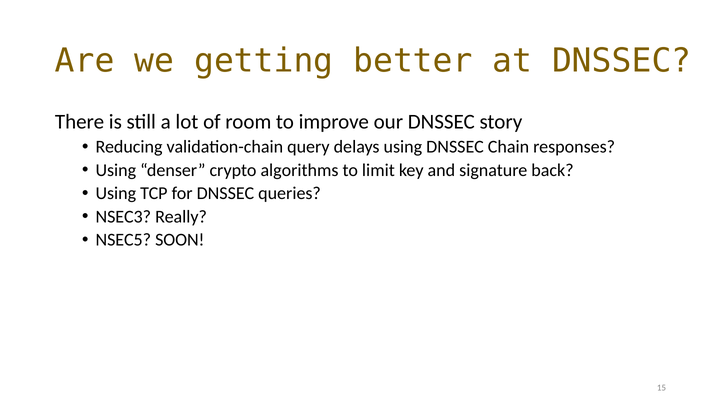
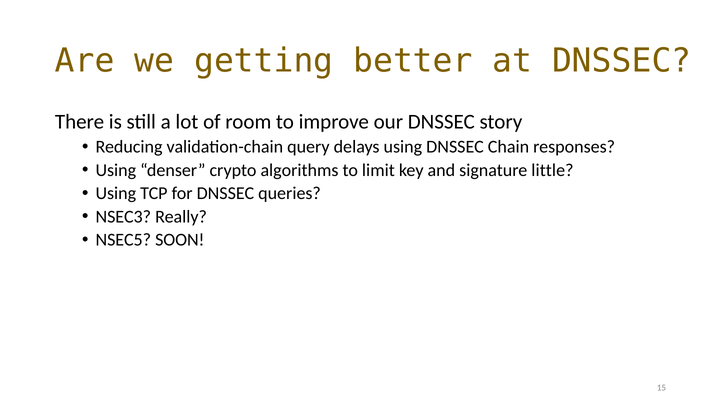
back: back -> little
